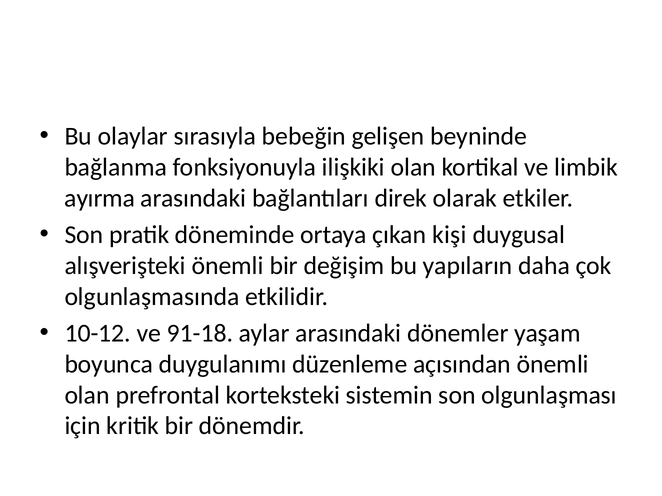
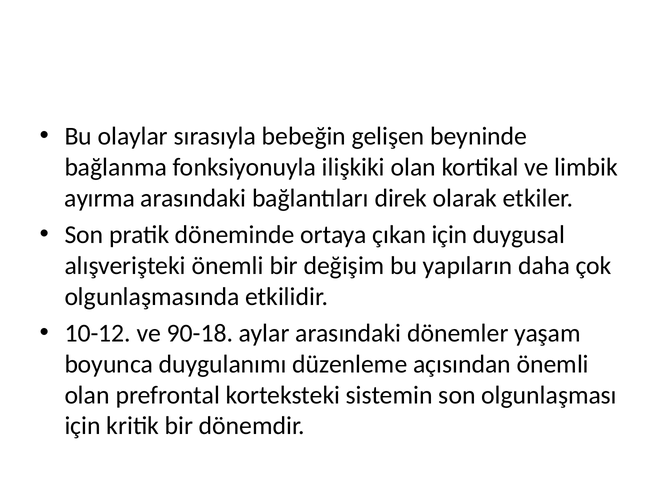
çıkan kişi: kişi -> için
91-18: 91-18 -> 90-18
